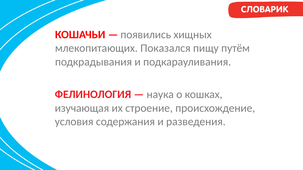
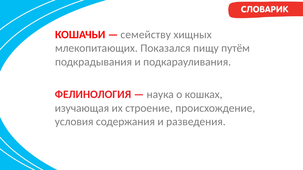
появились: появились -> семейству
